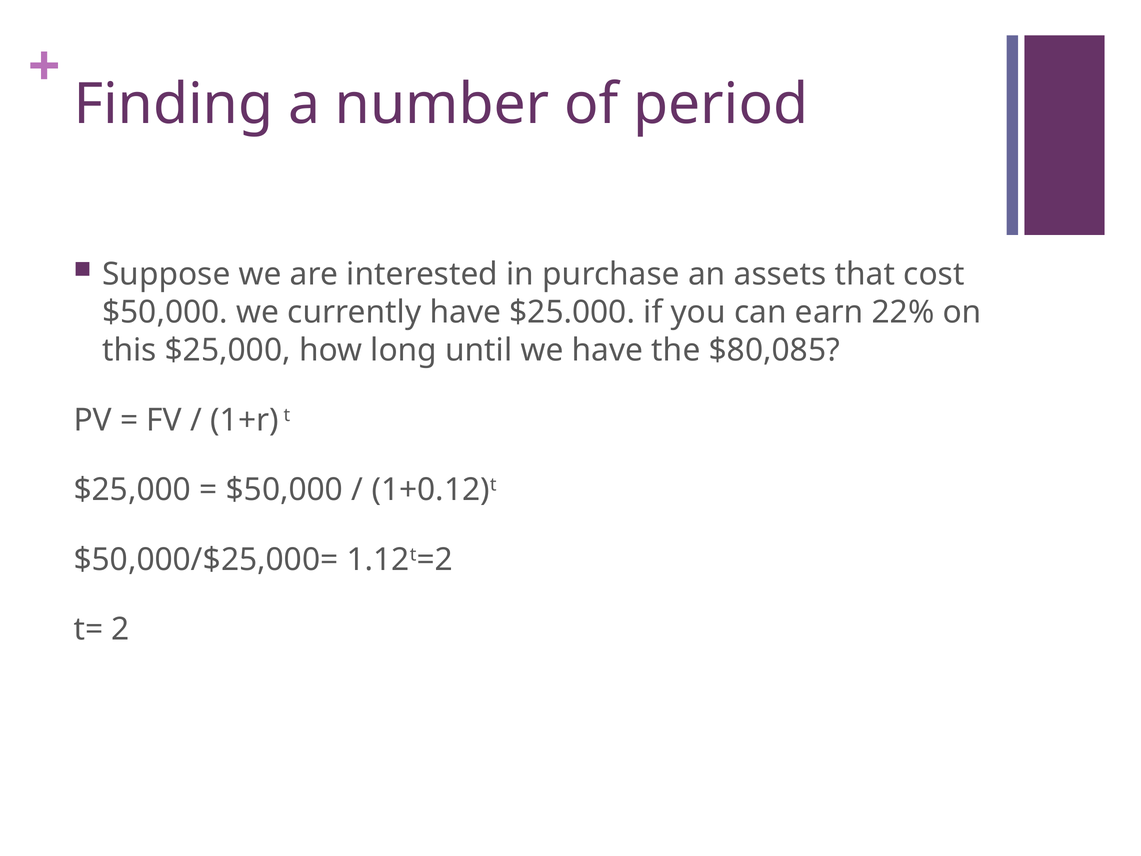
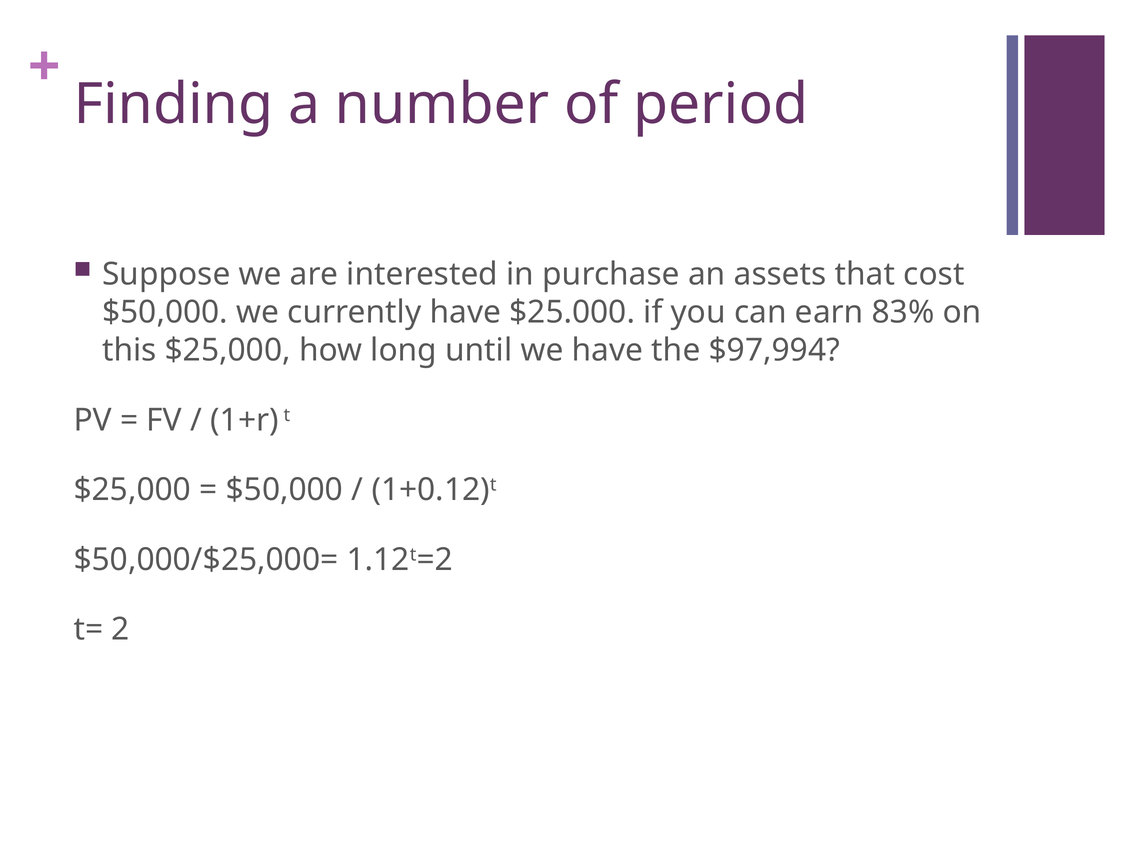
22%: 22% -> 83%
$80,085: $80,085 -> $97,994
